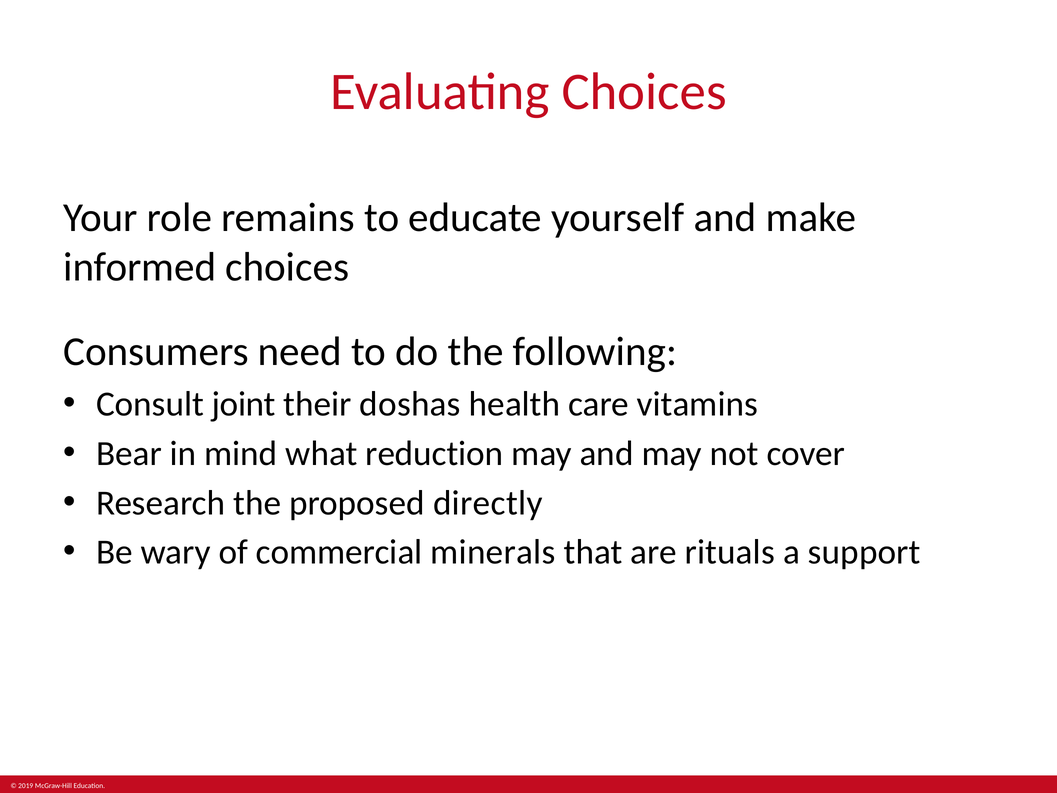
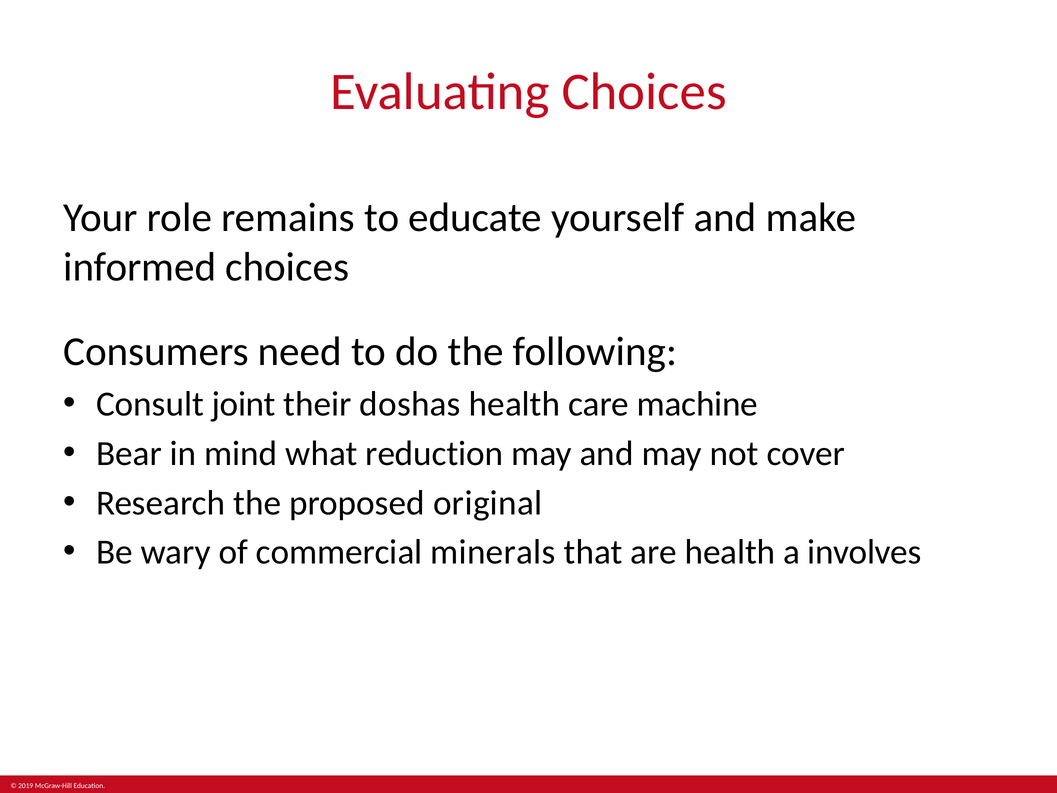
vitamins: vitamins -> machine
directly: directly -> original
are rituals: rituals -> health
support: support -> involves
